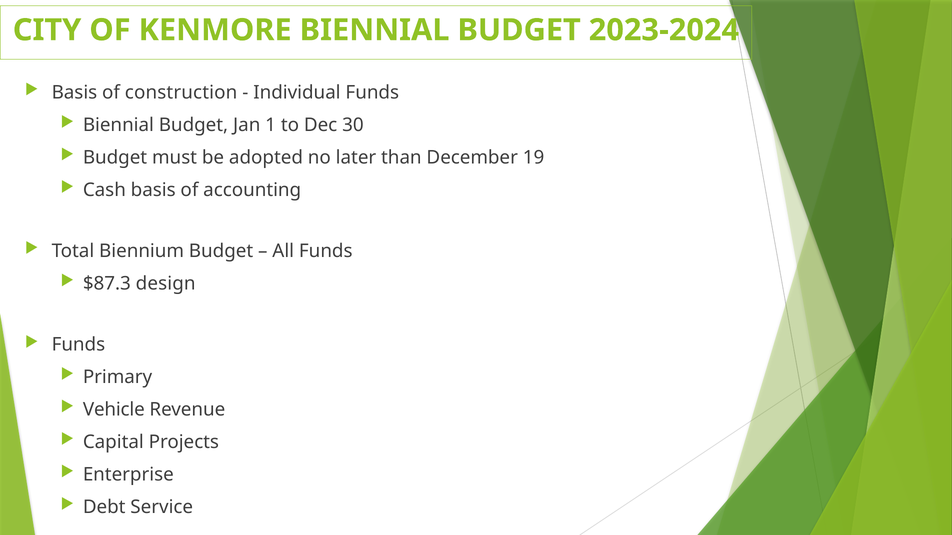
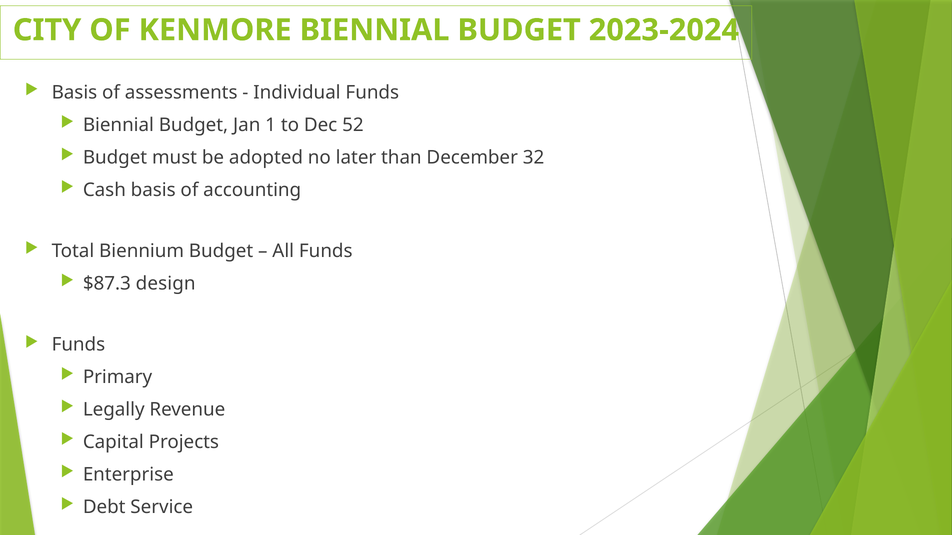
construction: construction -> assessments
30: 30 -> 52
19: 19 -> 32
Vehicle: Vehicle -> Legally
